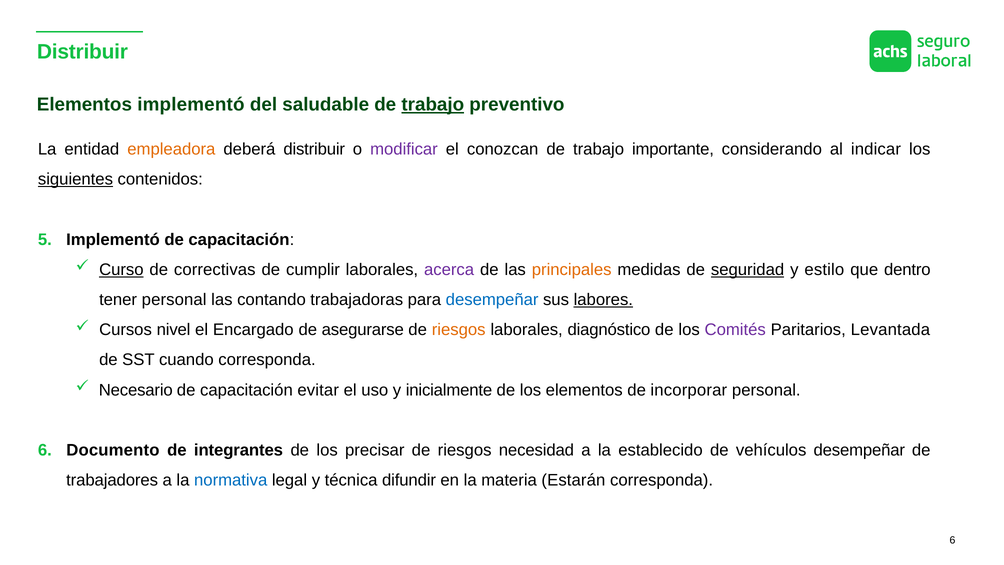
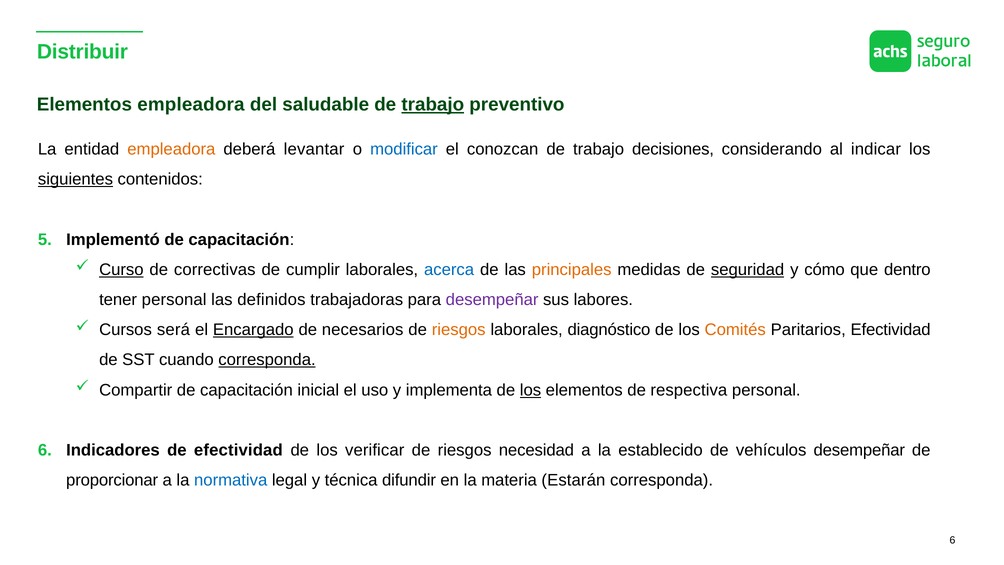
Elementos implementó: implementó -> empleadora
deberá distribuir: distribuir -> levantar
modificar colour: purple -> blue
importante: importante -> decisiones
acerca colour: purple -> blue
estilo: estilo -> cómo
contando: contando -> definidos
desempeñar at (492, 300) colour: blue -> purple
labores underline: present -> none
nivel: nivel -> será
Encargado underline: none -> present
asegurarse: asegurarse -> necesarios
Comités colour: purple -> orange
Paritarios Levantada: Levantada -> Efectividad
corresponda at (267, 360) underline: none -> present
Necesario: Necesario -> Compartir
evitar: evitar -> inicial
inicialmente: inicialmente -> implementa
los at (530, 390) underline: none -> present
incorporar: incorporar -> respectiva
Documento: Documento -> Indicadores
de integrantes: integrantes -> efectividad
precisar: precisar -> verificar
trabajadores: trabajadores -> proporcionar
